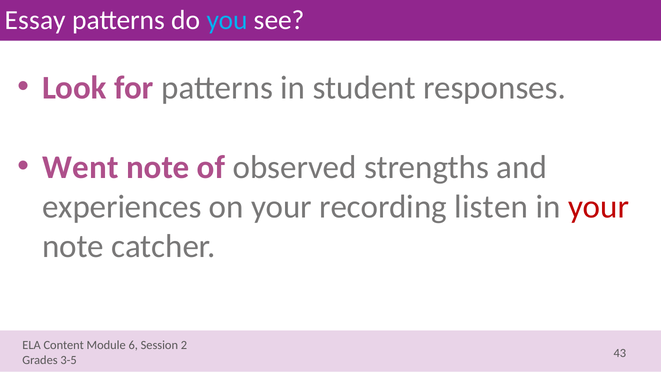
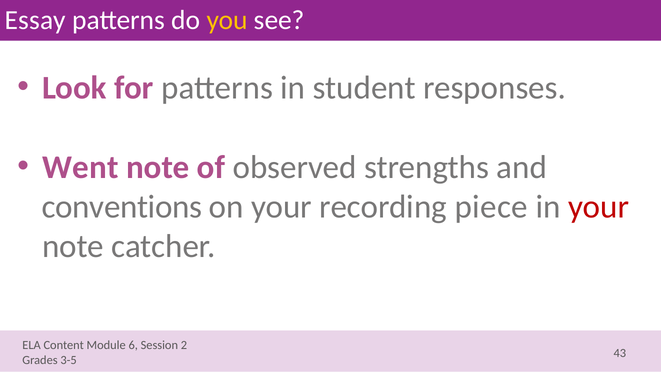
you colour: light blue -> yellow
experiences: experiences -> conventions
listen: listen -> piece
